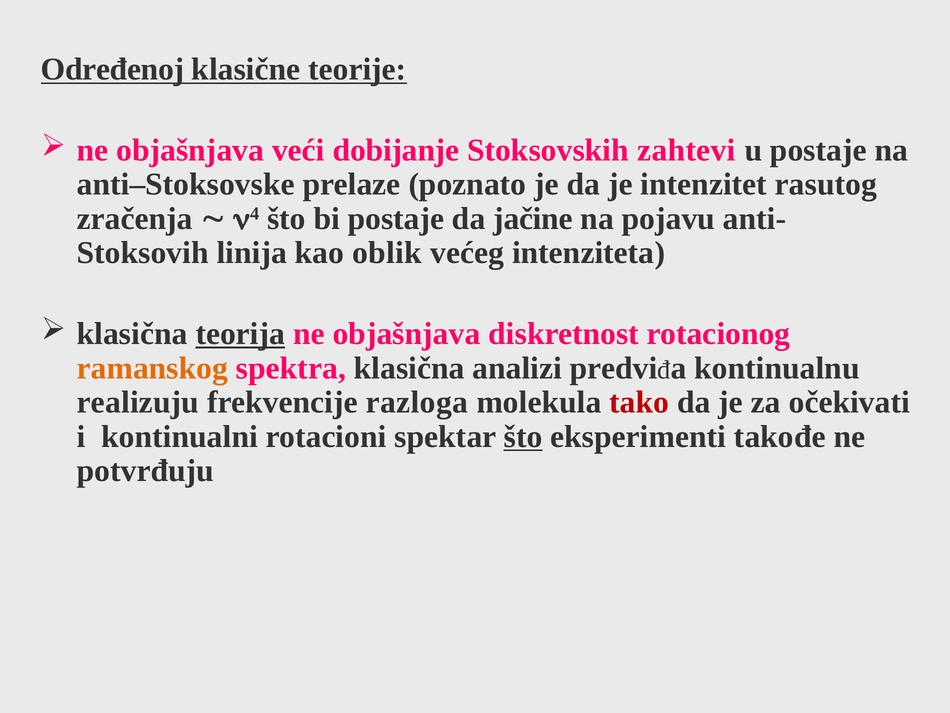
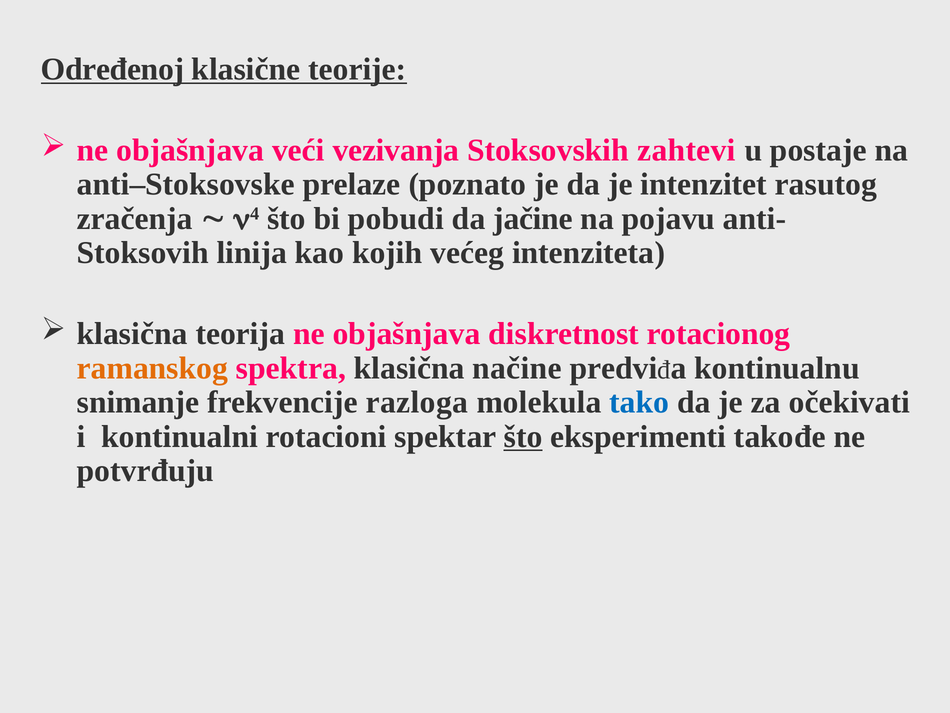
dobijanje: dobijanje -> vezivanja
bi postaje: postaje -> pobudi
oblik: oblik -> kojih
teorija underline: present -> none
analizi: analizi -> načine
realizuju: realizuju -> snimanje
tako colour: red -> blue
